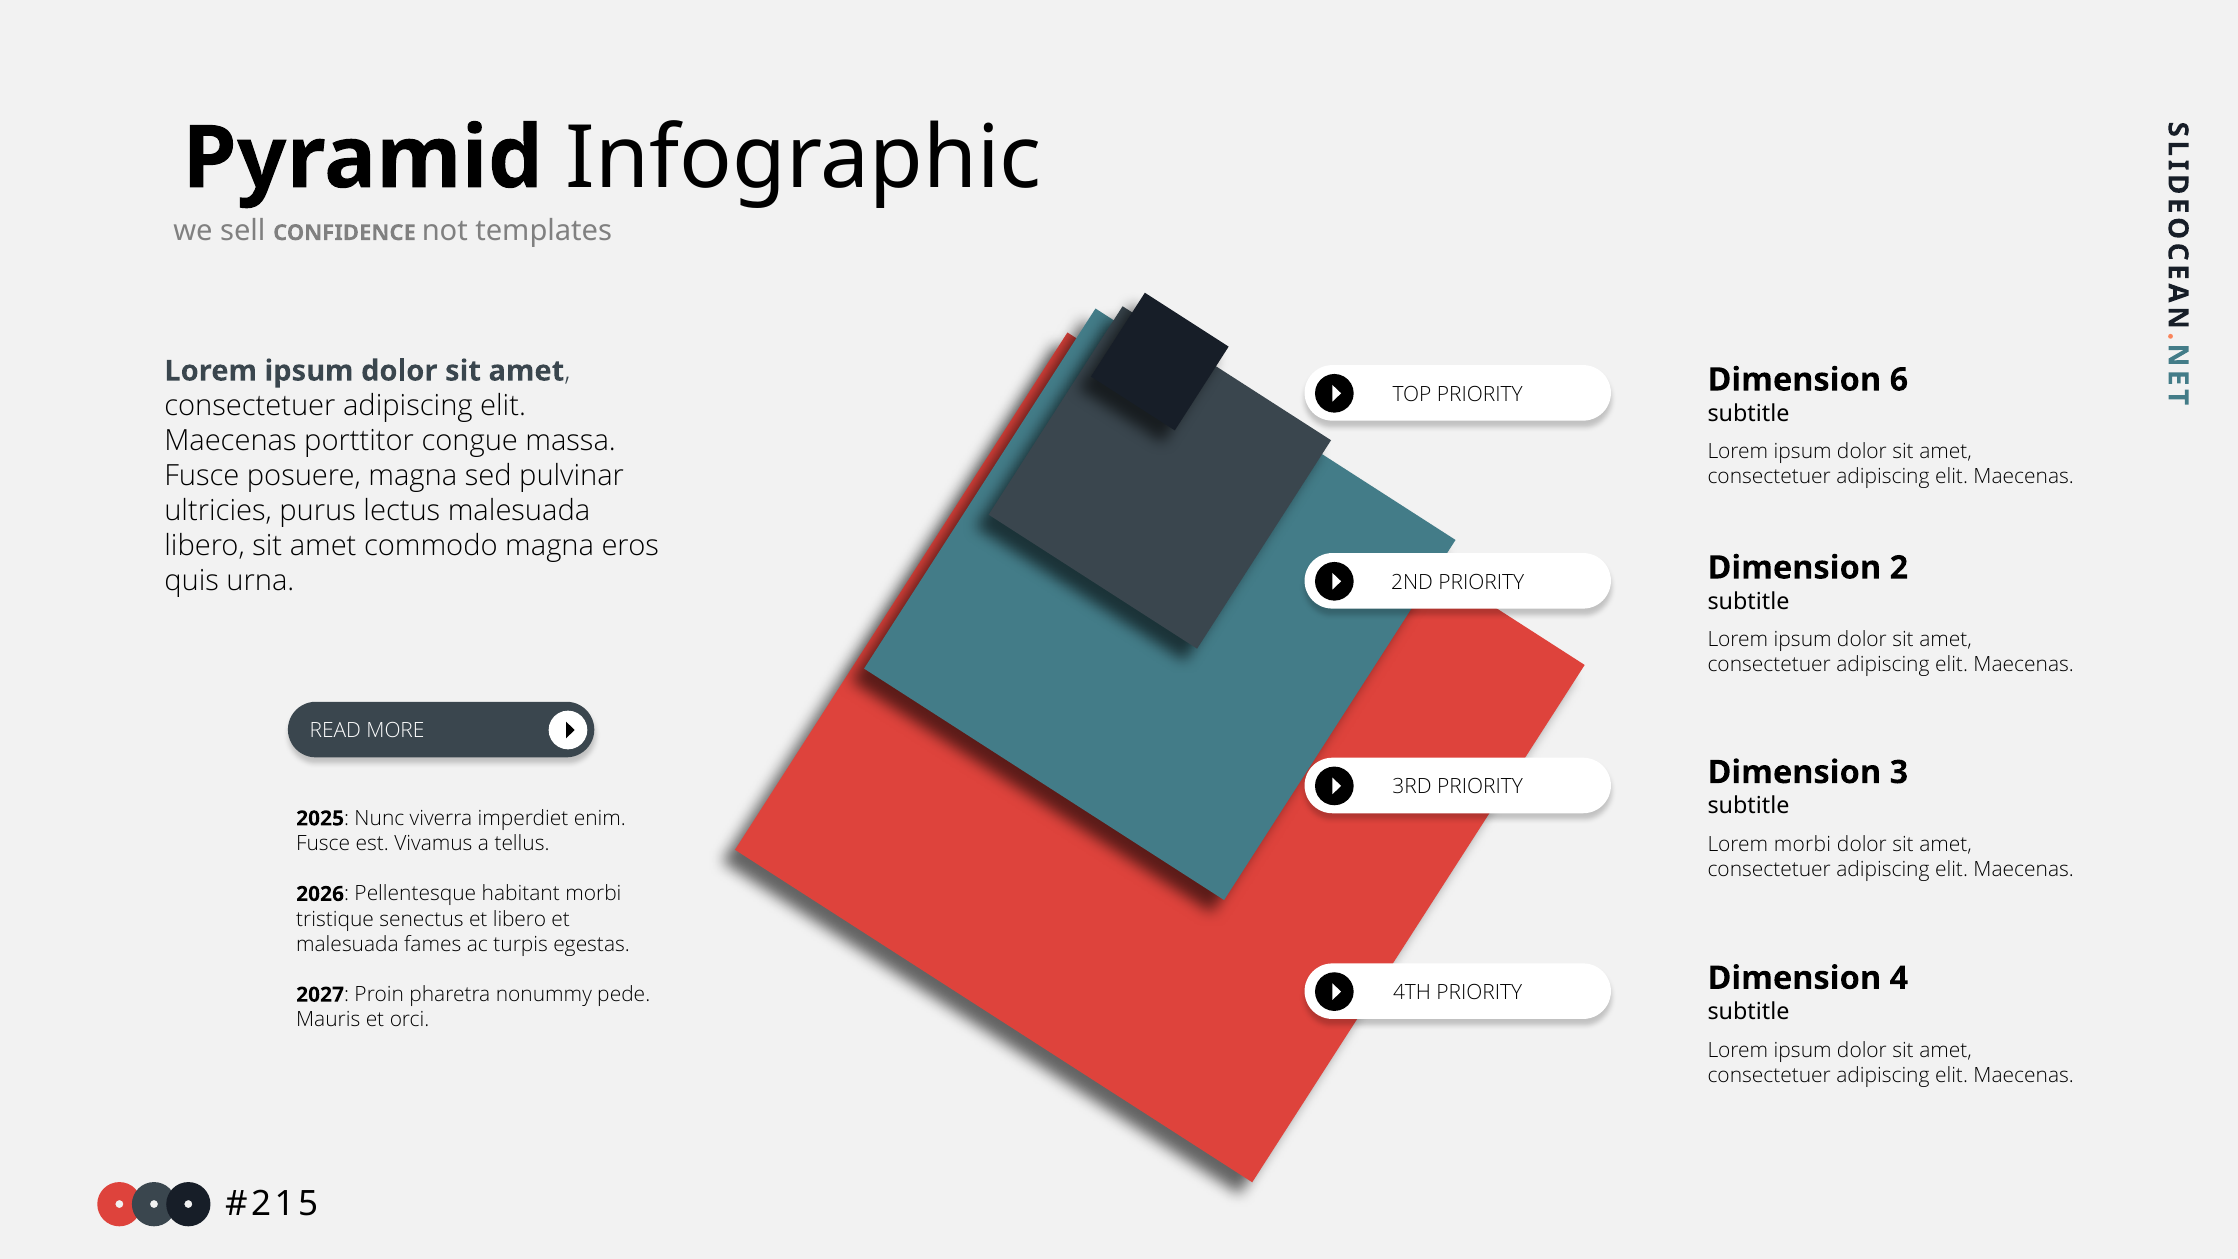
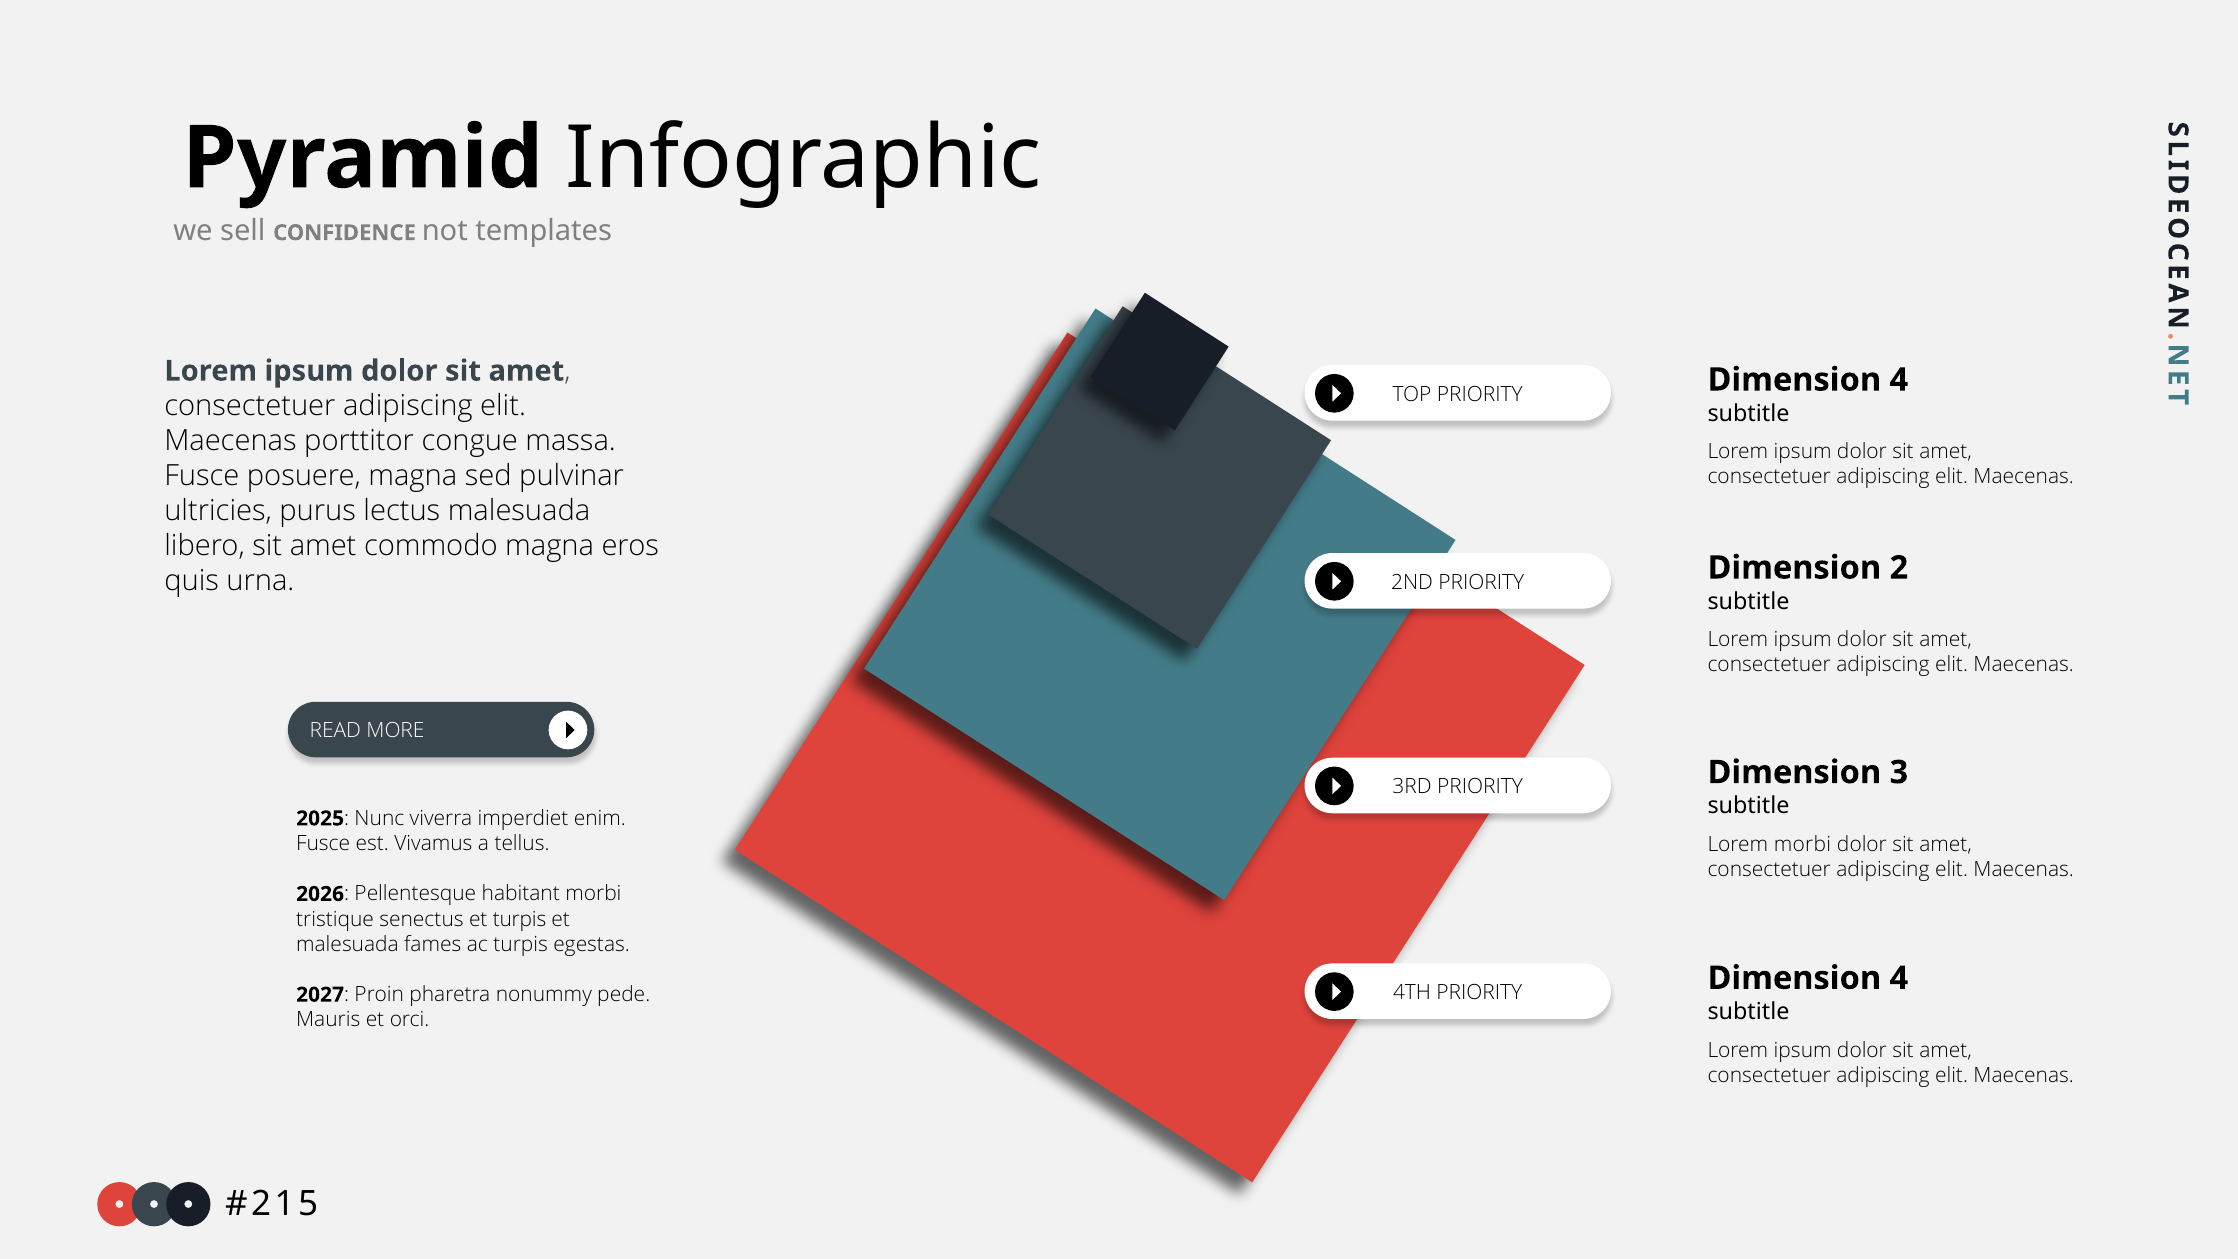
TOP PRIORITY Dimension 6: 6 -> 4
et libero: libero -> turpis
